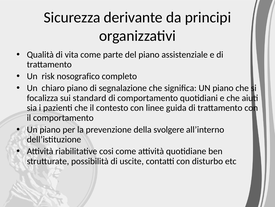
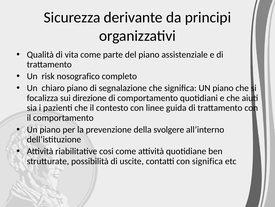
standard: standard -> direzione
con disturbo: disturbo -> significa
